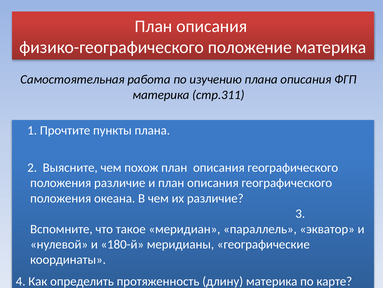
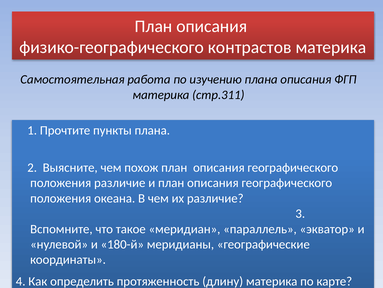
положение: положение -> контрастов
